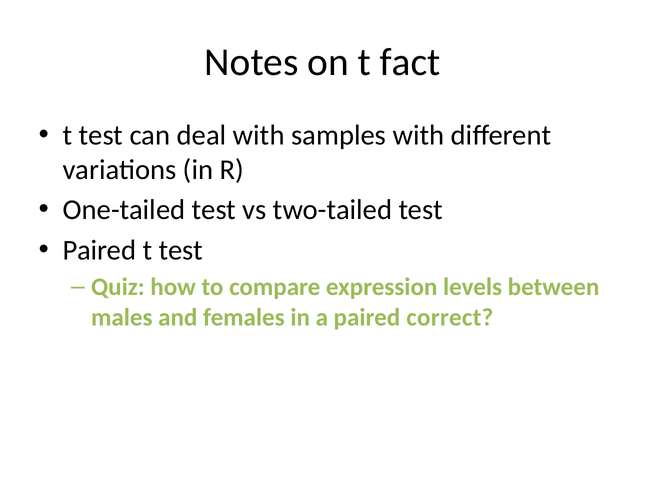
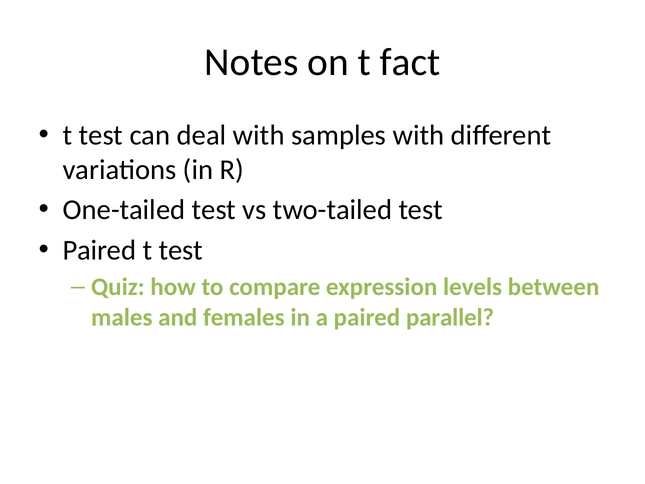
correct: correct -> parallel
